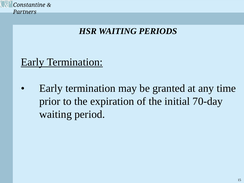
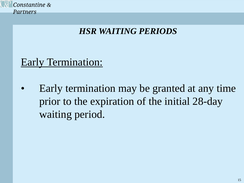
70-day: 70-day -> 28-day
